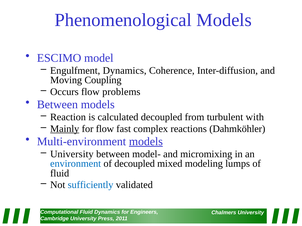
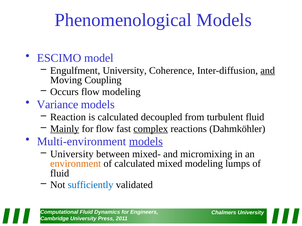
Engulfment Dynamics: Dynamics -> University
and at (268, 71) underline: none -> present
flow problems: problems -> modeling
Between at (57, 105): Between -> Variance
turbulent with: with -> fluid
complex underline: none -> present
model-: model- -> mixed-
environment colour: blue -> orange
of decoupled: decoupled -> calculated
